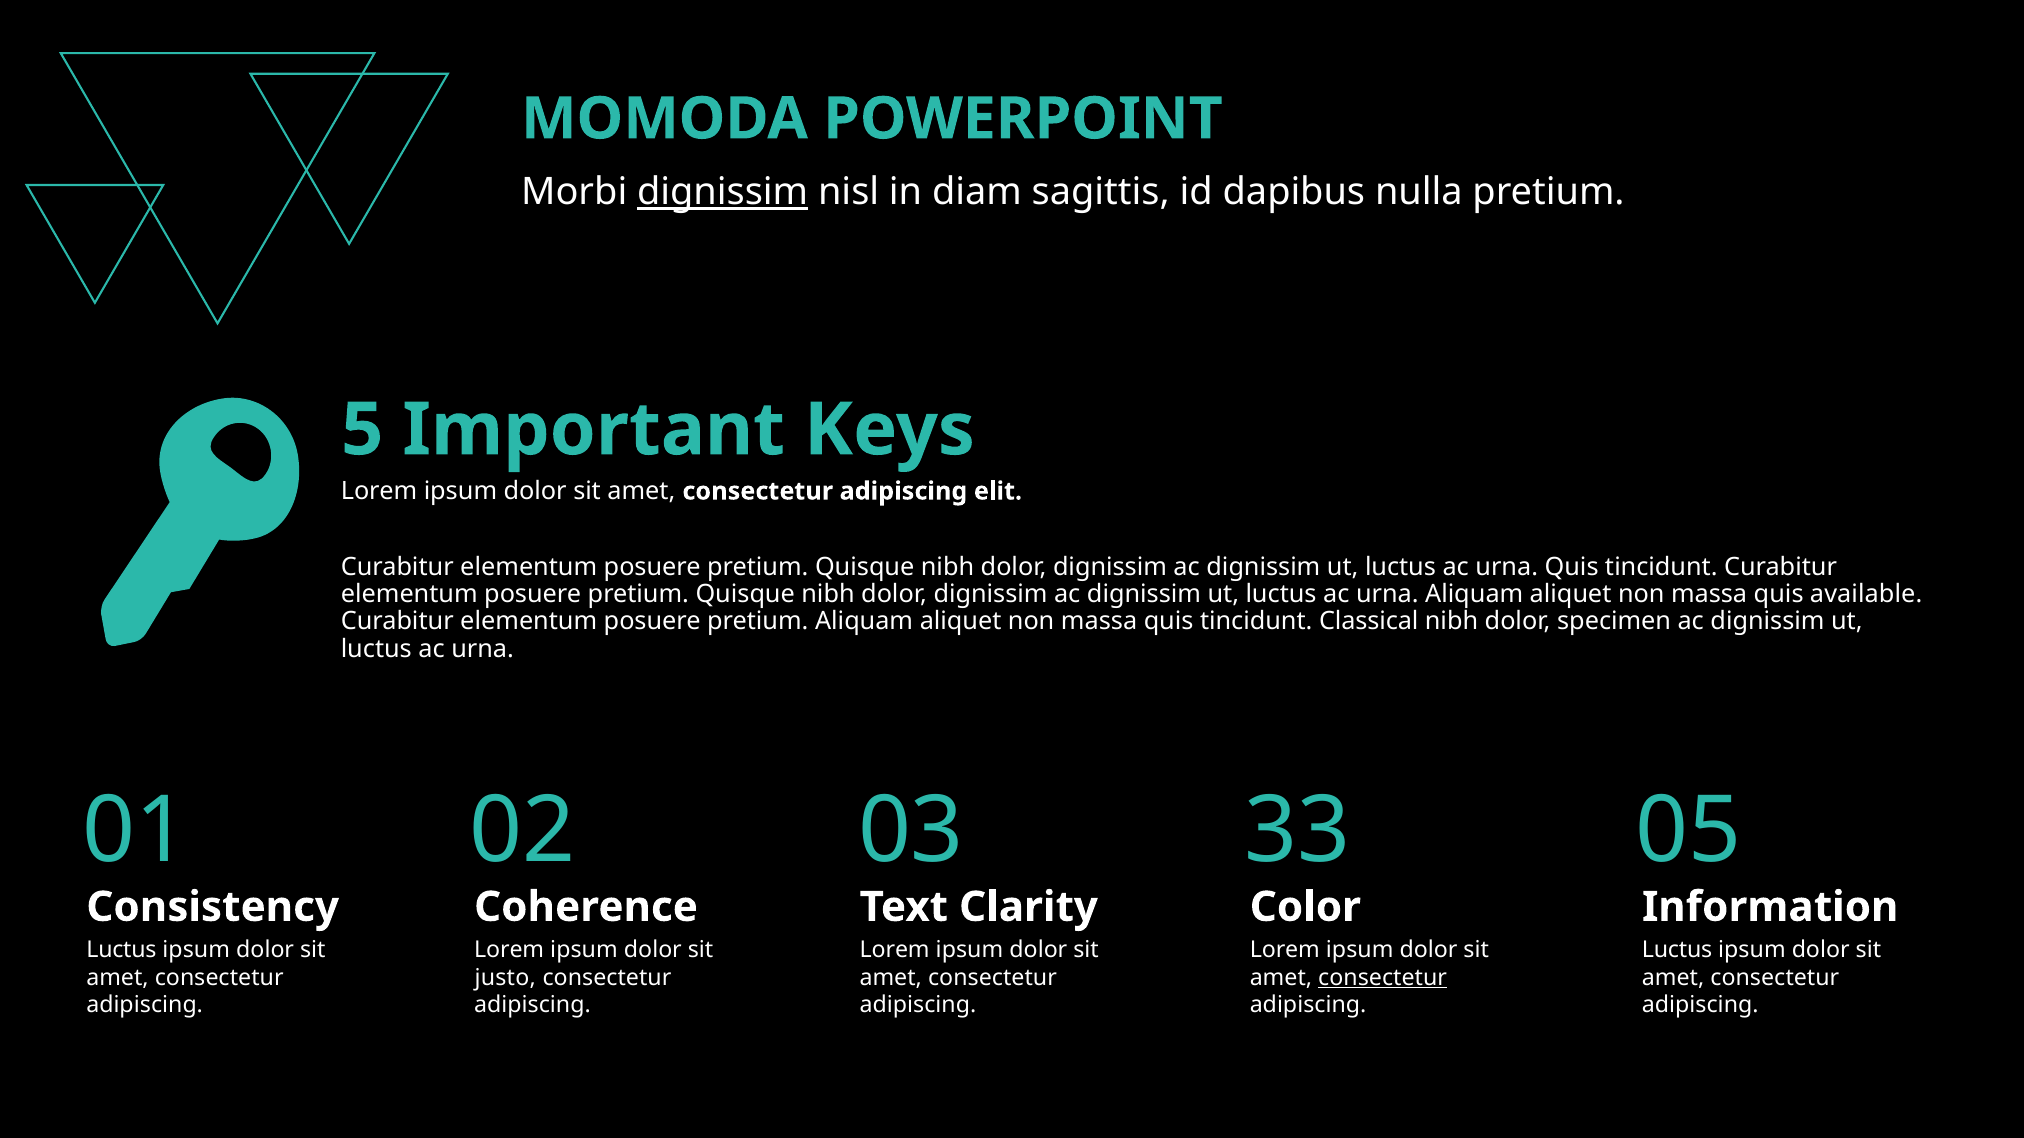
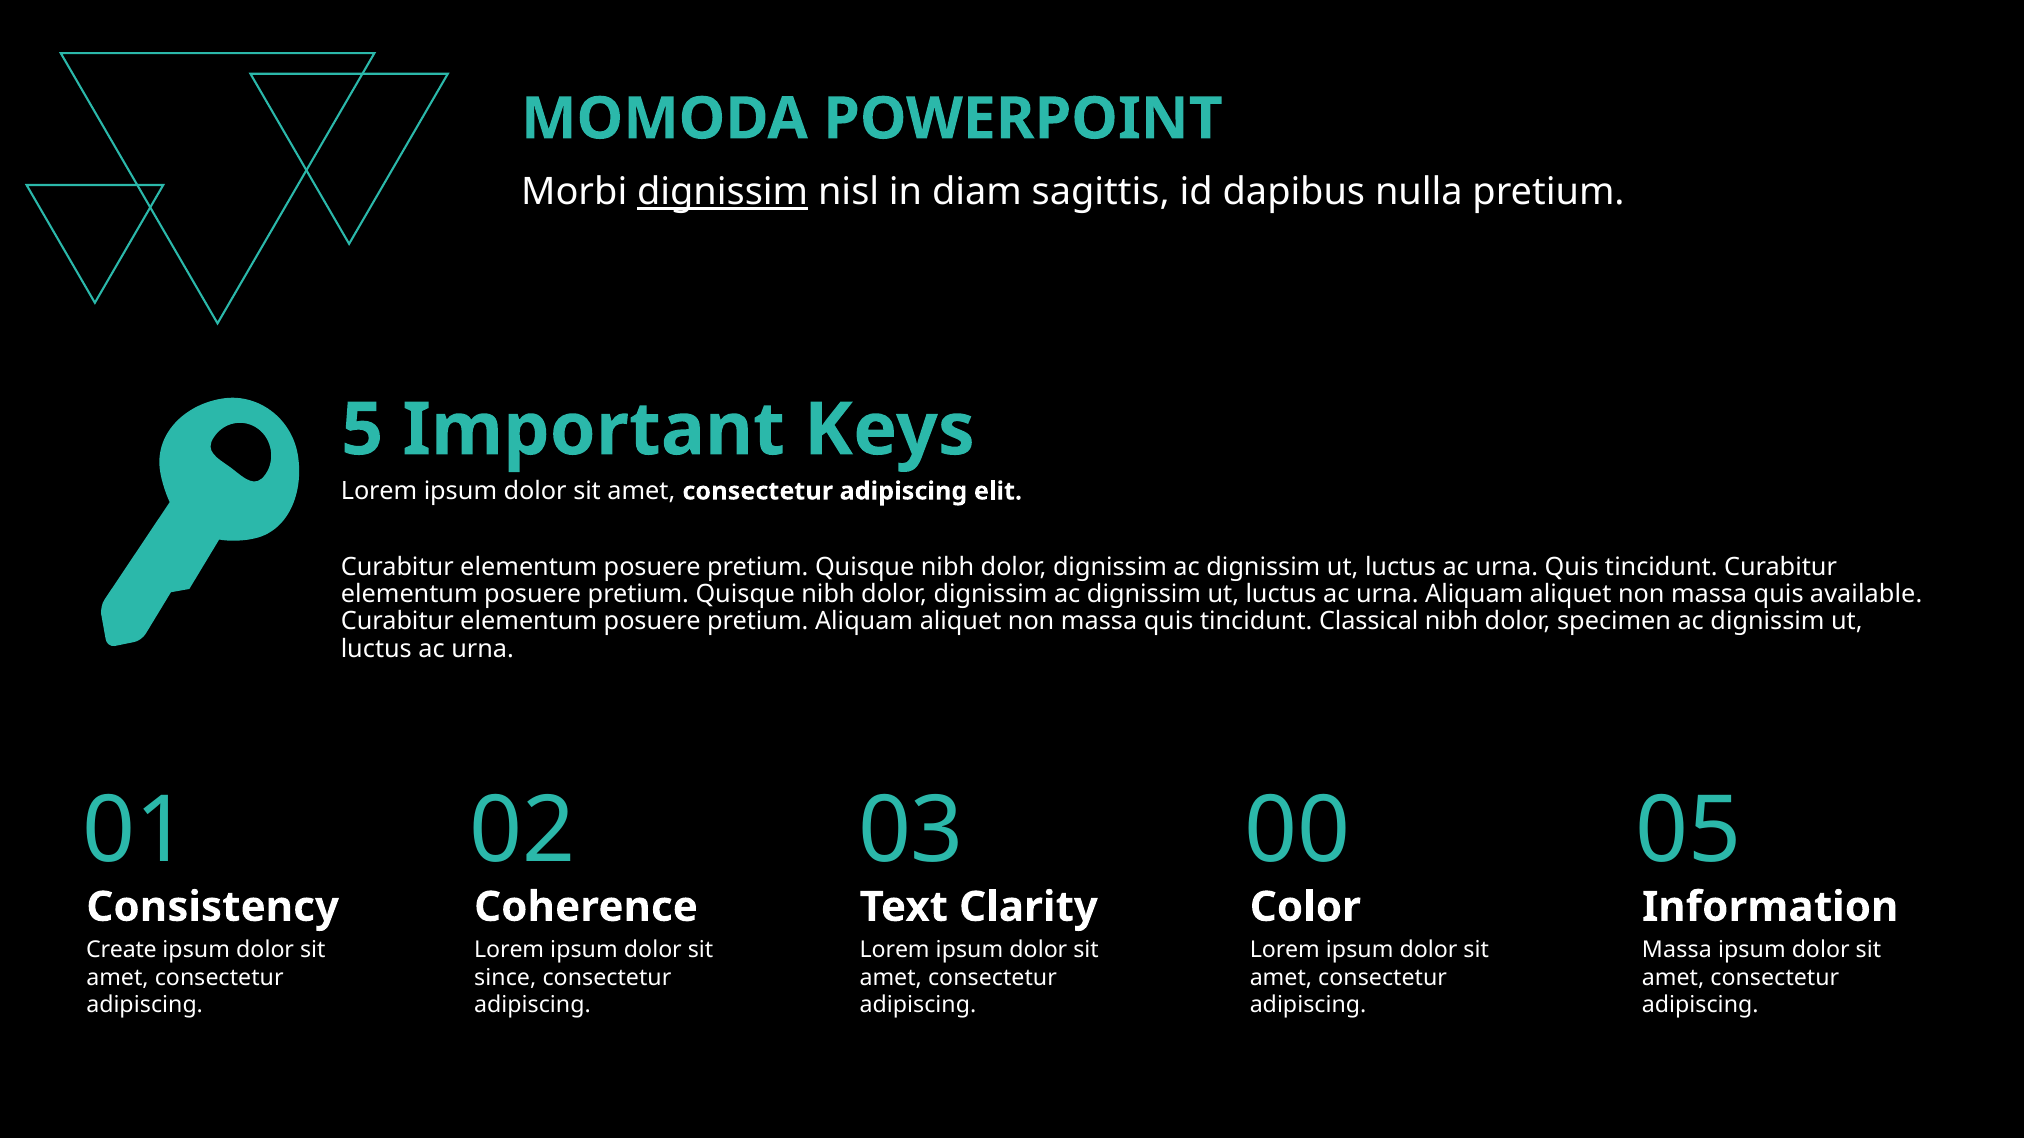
33: 33 -> 00
Luctus at (121, 950): Luctus -> Create
Luctus at (1677, 950): Luctus -> Massa
justo: justo -> since
consectetur at (1383, 978) underline: present -> none
